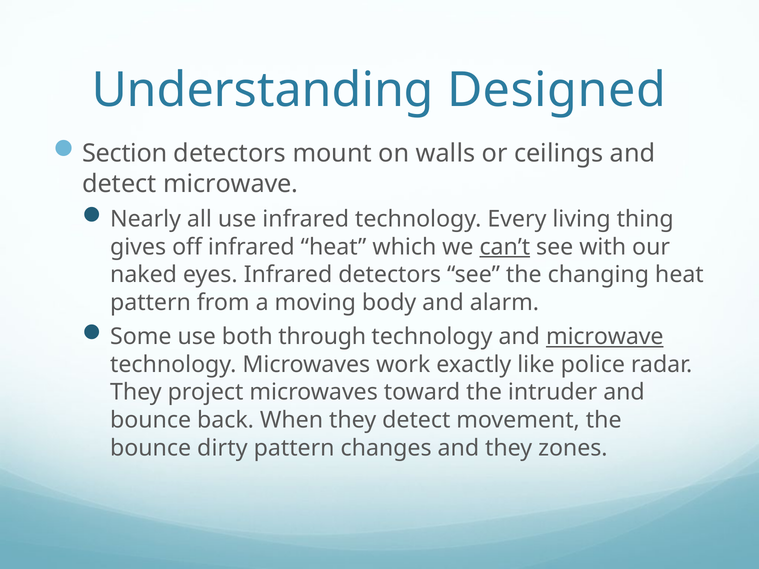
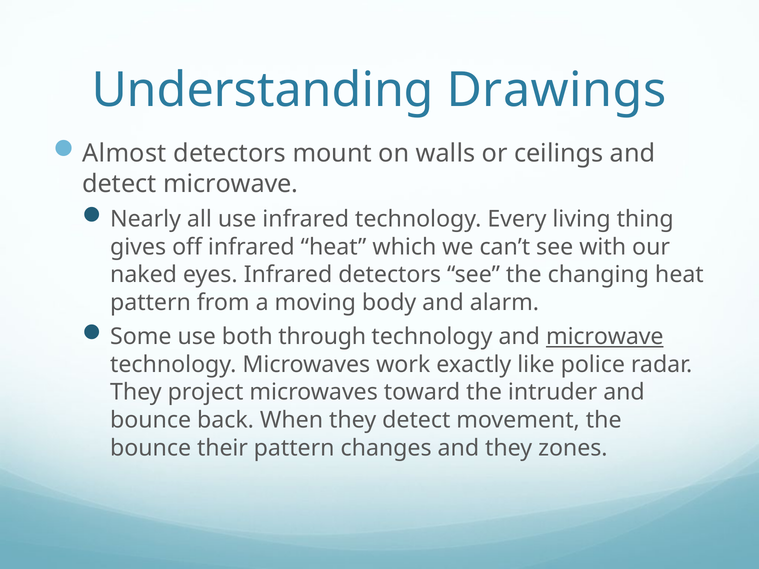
Designed: Designed -> Drawings
Section: Section -> Almost
can’t underline: present -> none
dirty: dirty -> their
